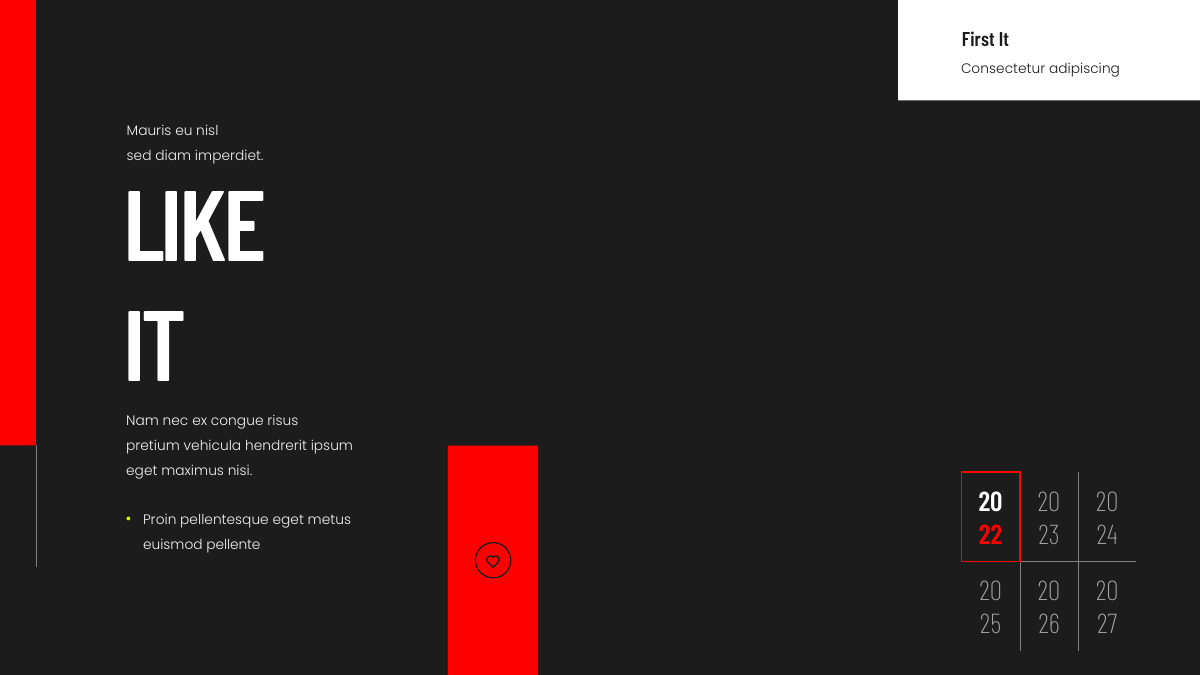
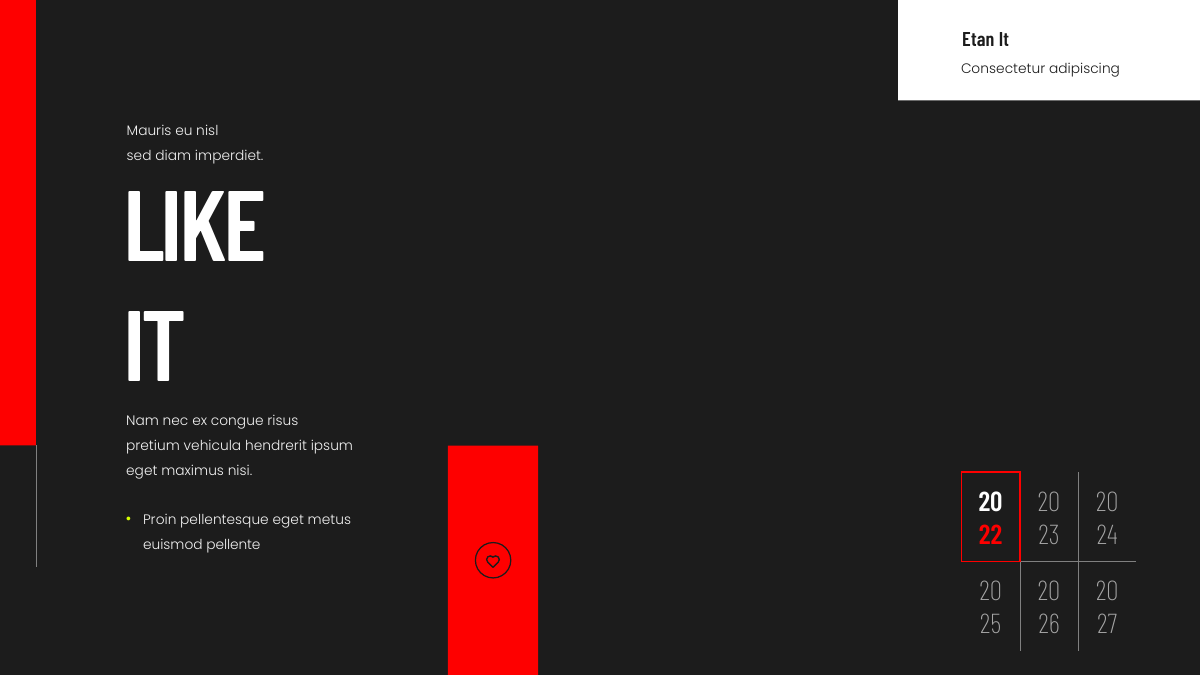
First: First -> Etan
